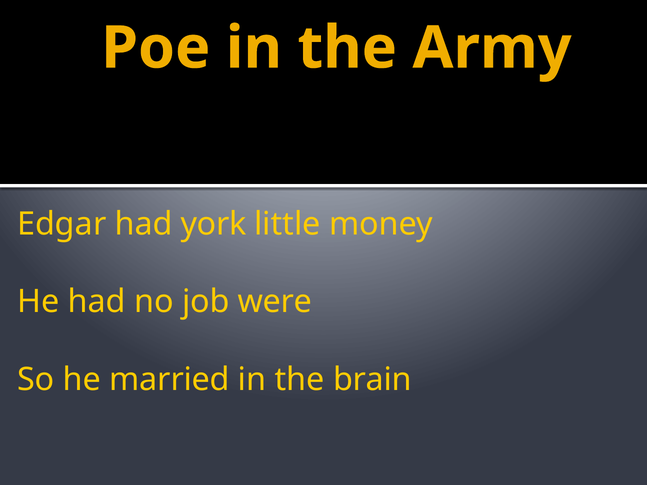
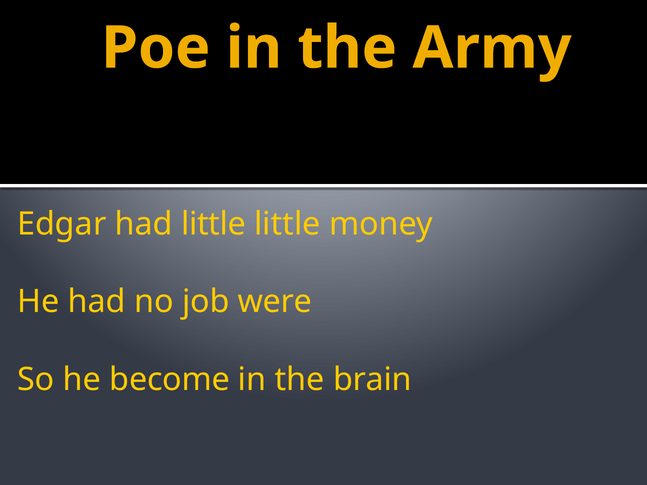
had york: york -> little
married: married -> become
